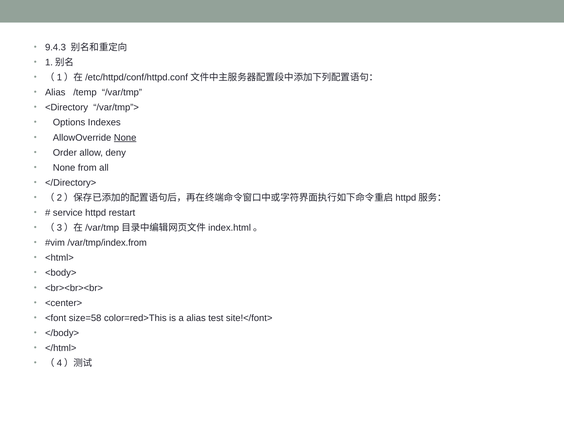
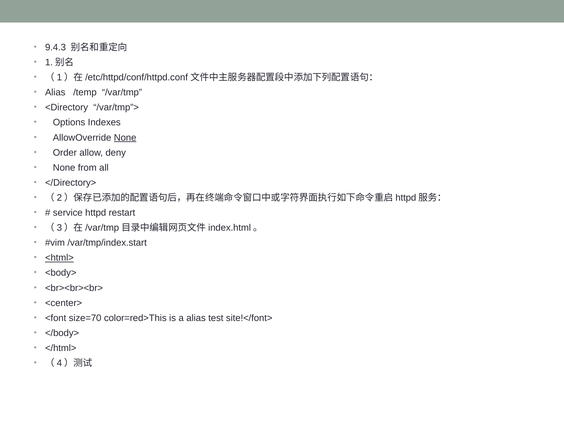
/var/tmp/index.from: /var/tmp/index.from -> /var/tmp/index.start
<html> underline: none -> present
size=58: size=58 -> size=70
